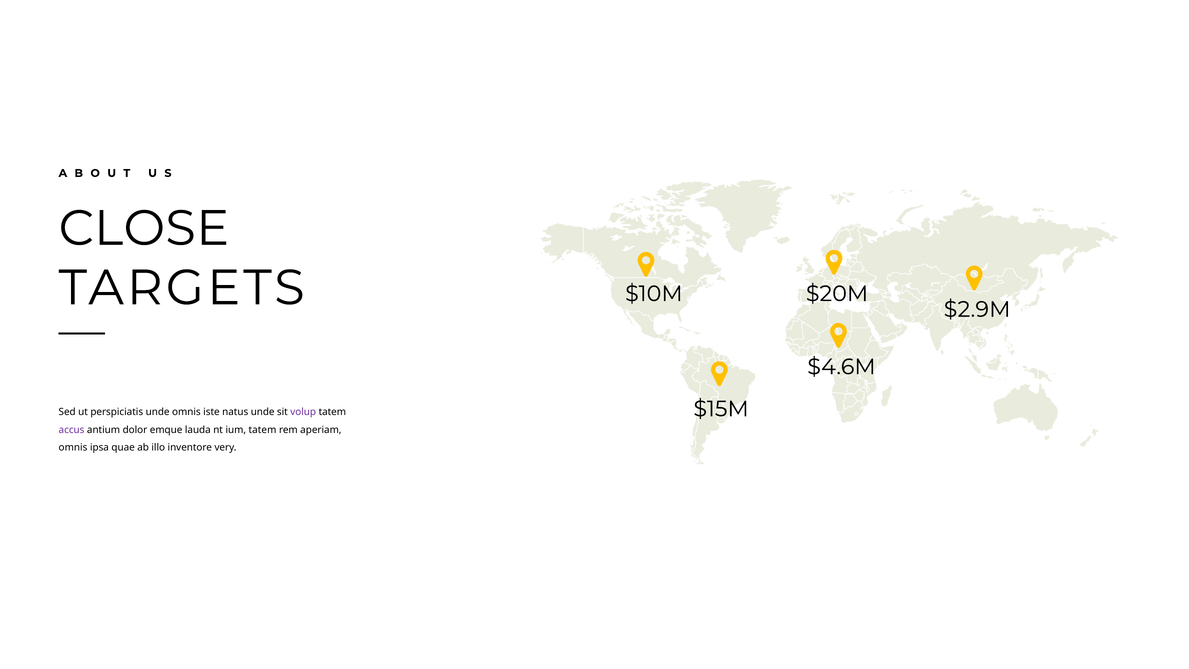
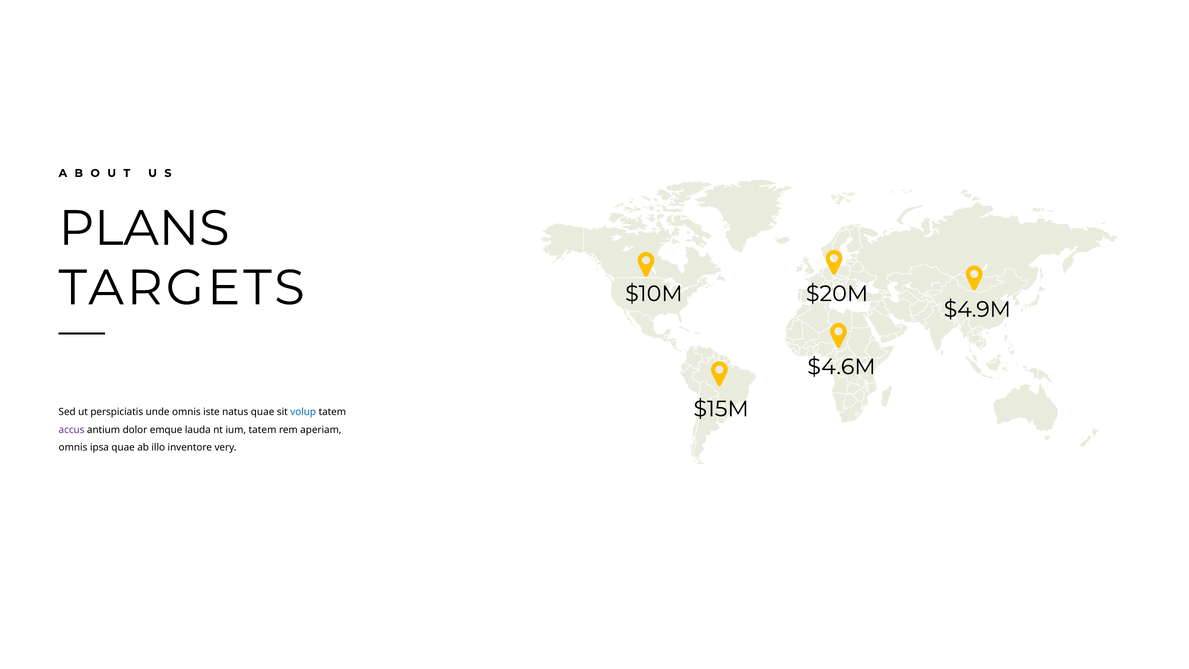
CLOSE: CLOSE -> PLANS
$2.9M: $2.9M -> $4.9M
natus unde: unde -> quae
volup colour: purple -> blue
